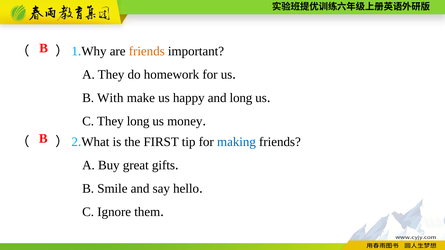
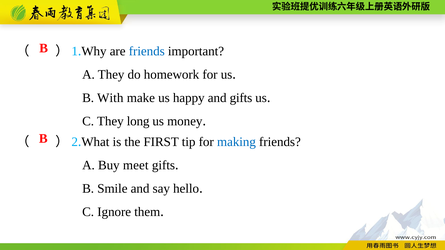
friends at (147, 51) colour: orange -> blue
and long: long -> gifts
great: great -> meet
